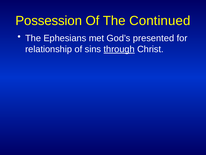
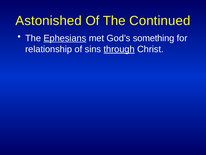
Possession: Possession -> Astonished
Ephesians underline: none -> present
presented: presented -> something
